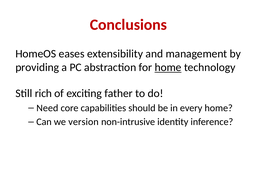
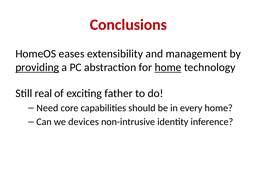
providing underline: none -> present
rich: rich -> real
version: version -> devices
